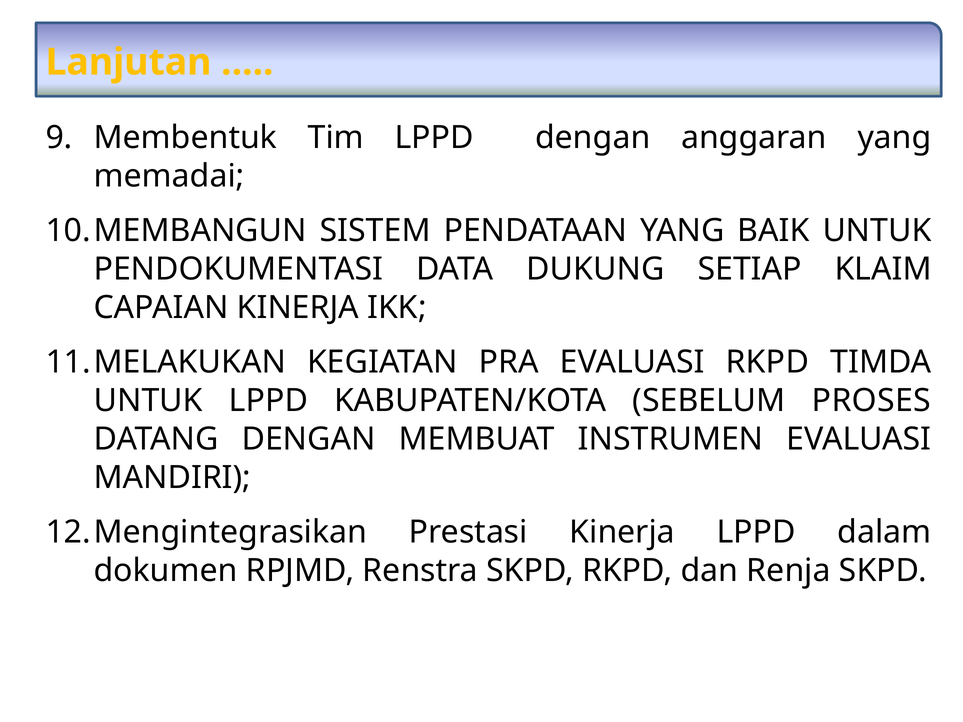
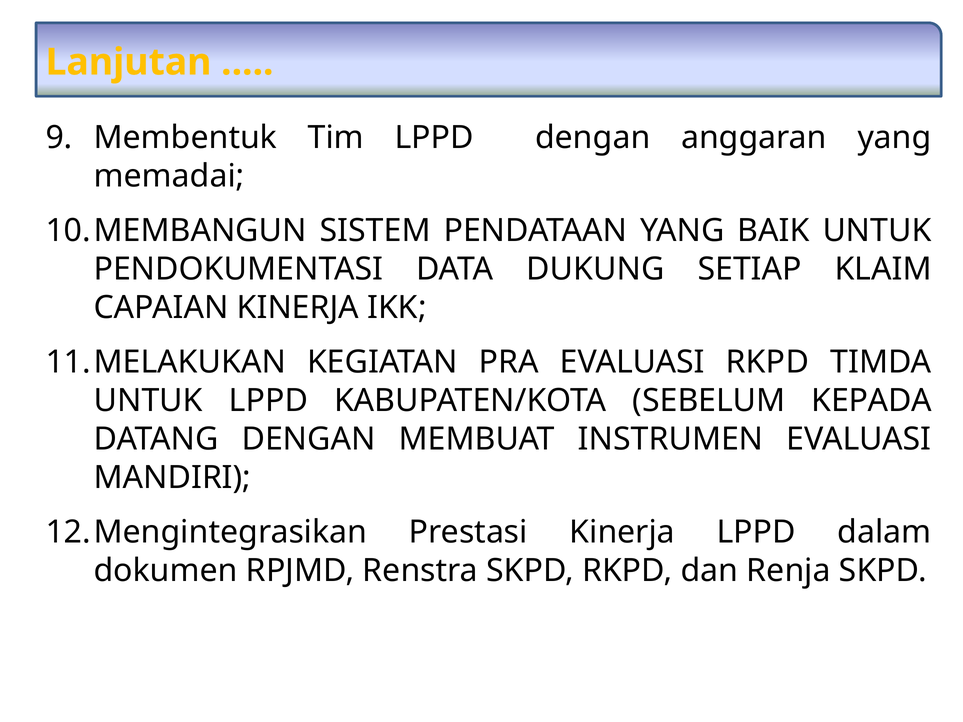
PROSES: PROSES -> KEPADA
